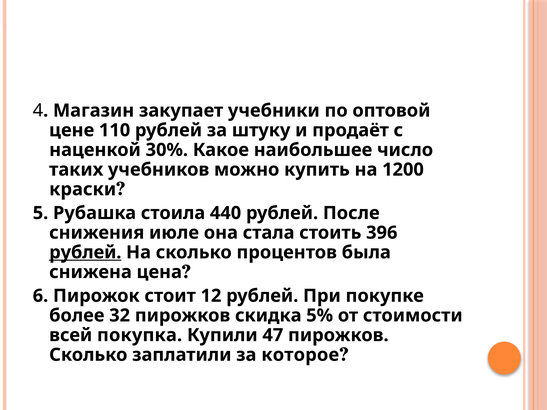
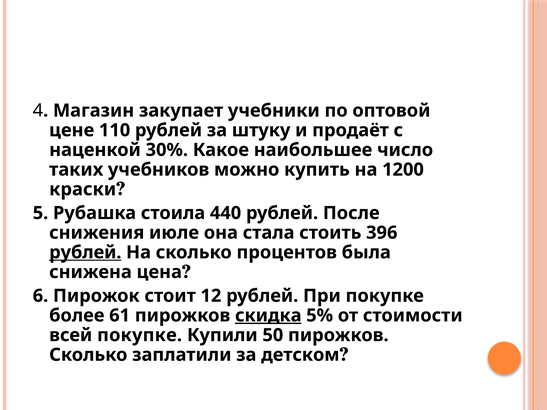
32: 32 -> 61
скидка underline: none -> present
всей покупка: покупка -> покупке
47: 47 -> 50
которое: которое -> детском
